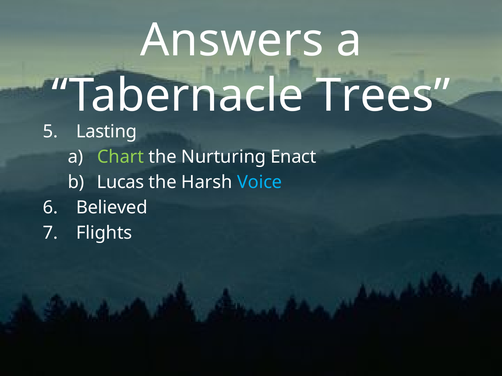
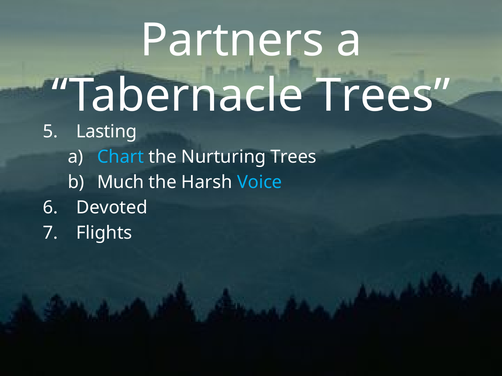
Answers: Answers -> Partners
Chart colour: light green -> light blue
Nurturing Enact: Enact -> Trees
Lucas: Lucas -> Much
Believed: Believed -> Devoted
